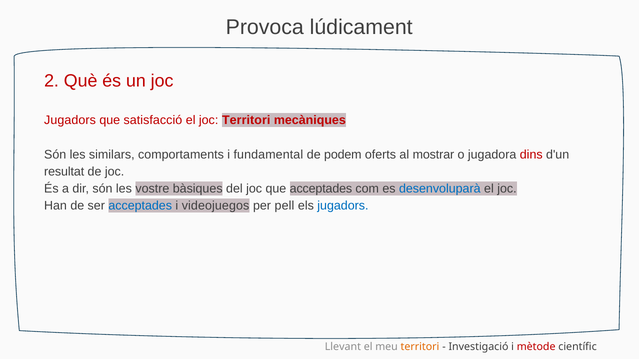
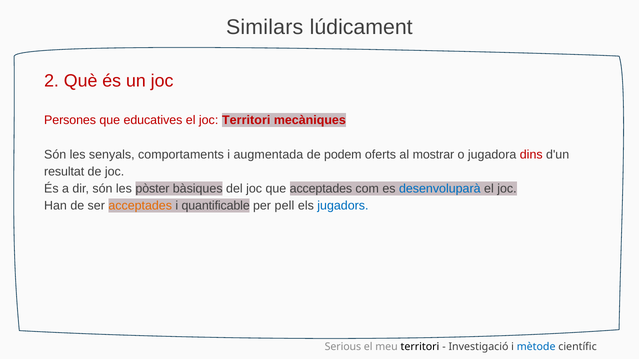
Provoca: Provoca -> Similars
Jugadors at (70, 120): Jugadors -> Persones
satisfacció: satisfacció -> educatives
similars: similars -> senyals
fundamental: fundamental -> augmentada
vostre: vostre -> pòster
acceptades at (140, 206) colour: blue -> orange
videojuegos: videojuegos -> quantificable
Llevant: Llevant -> Serious
territori at (420, 347) colour: orange -> black
mètode colour: red -> blue
